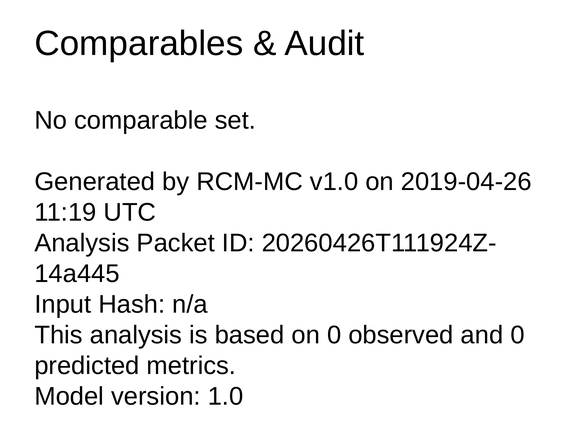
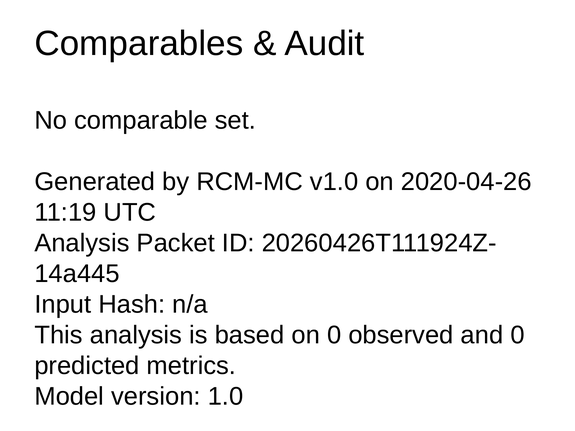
2019-04-26: 2019-04-26 -> 2020-04-26
